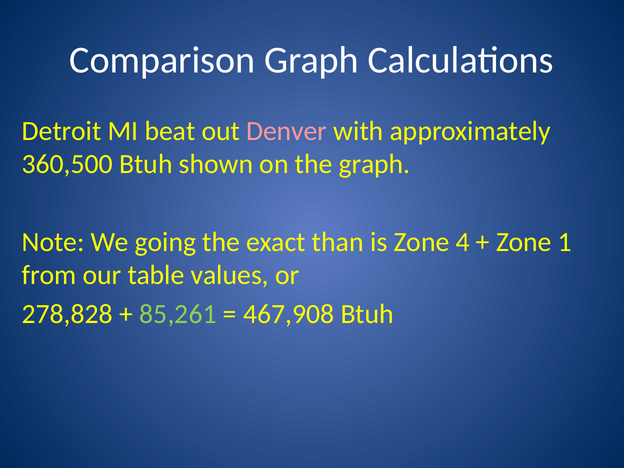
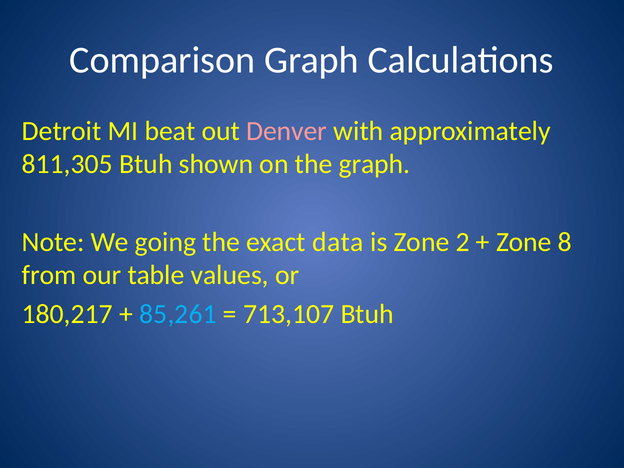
360,500: 360,500 -> 811,305
than: than -> data
4: 4 -> 2
1: 1 -> 8
278,828: 278,828 -> 180,217
85,261 colour: light green -> light blue
467,908: 467,908 -> 713,107
